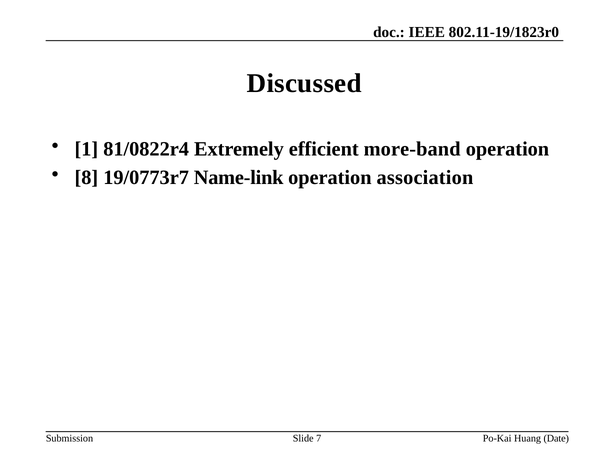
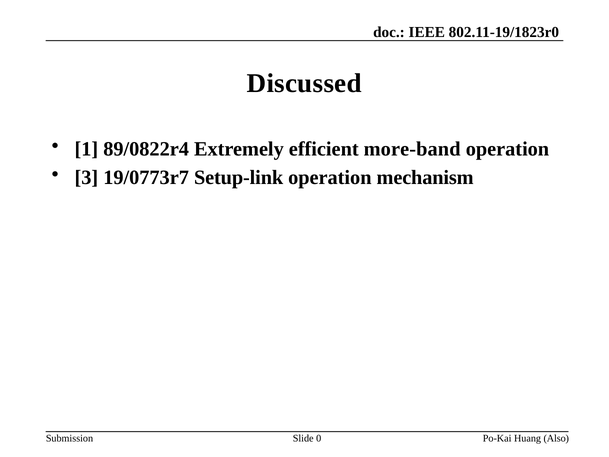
81/0822r4: 81/0822r4 -> 89/0822r4
8: 8 -> 3
Name-link: Name-link -> Setup-link
association: association -> mechanism
7: 7 -> 0
Date: Date -> Also
